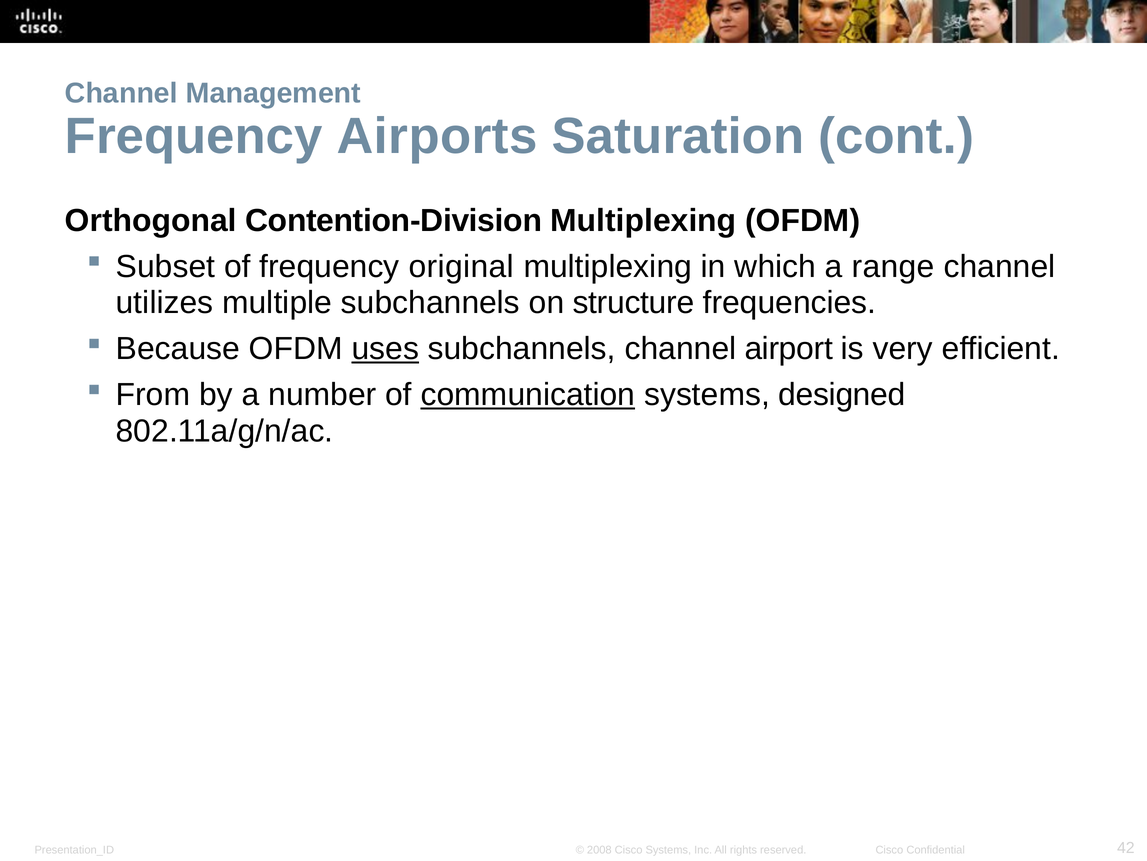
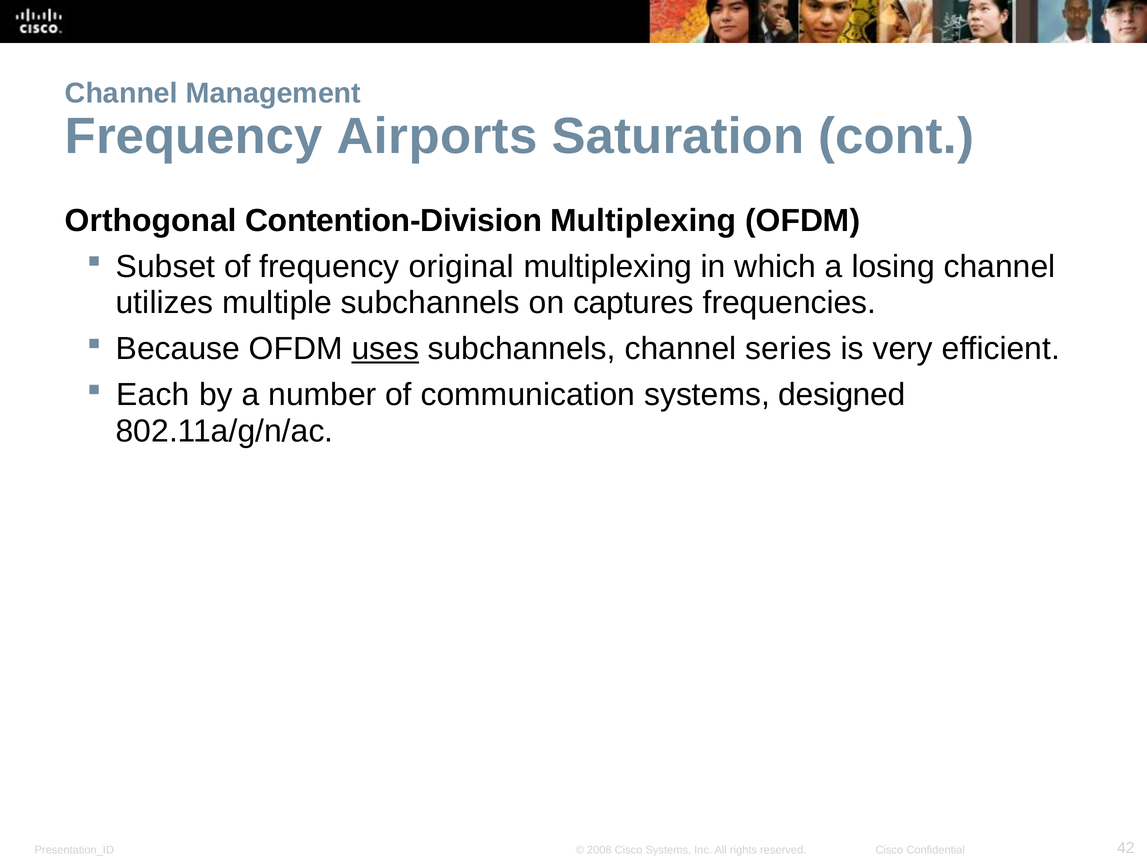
range: range -> losing
structure: structure -> captures
airport: airport -> series
From: From -> Each
communication underline: present -> none
